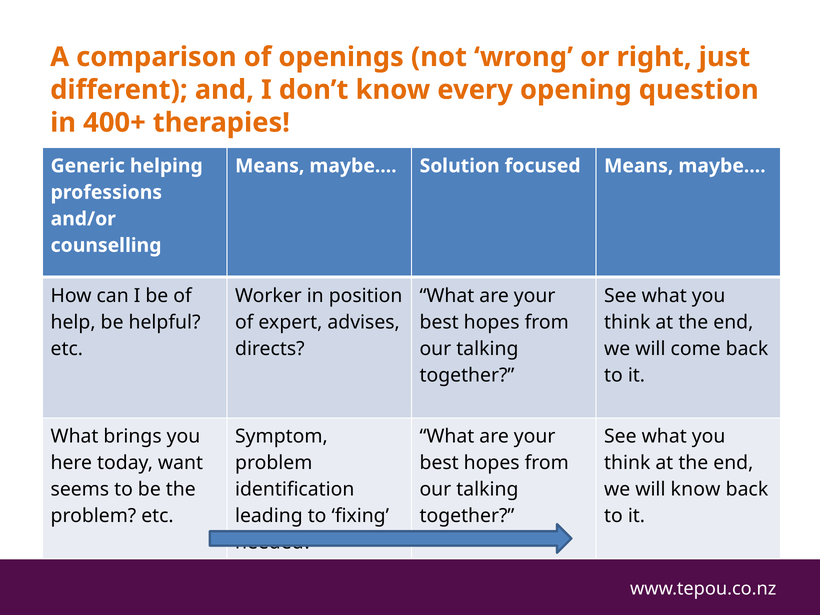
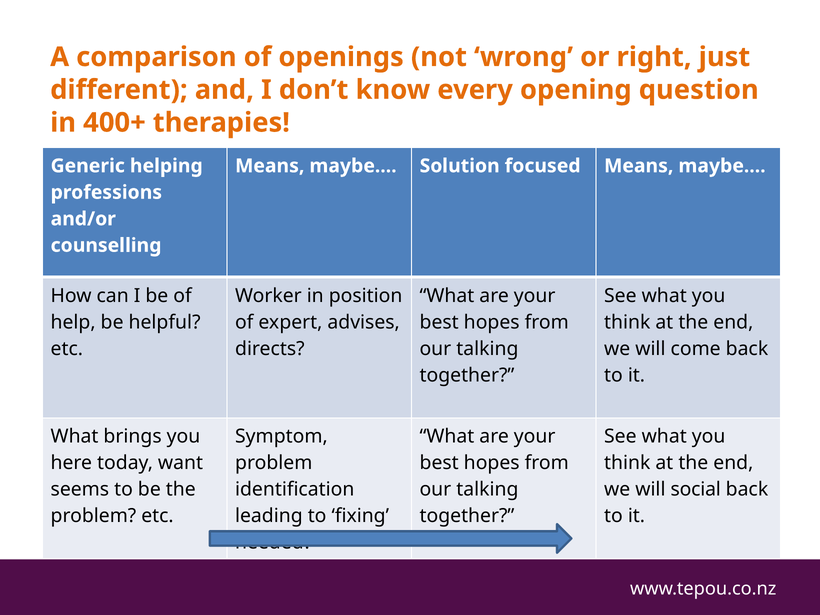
will know: know -> social
